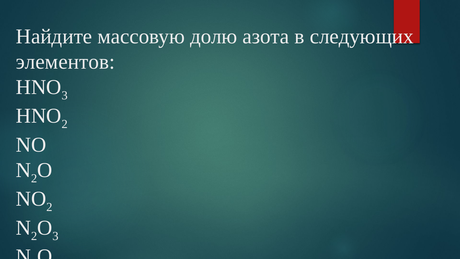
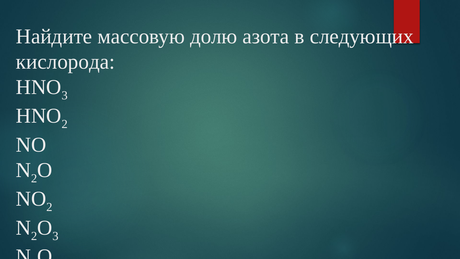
элементов: элементов -> кислорода
